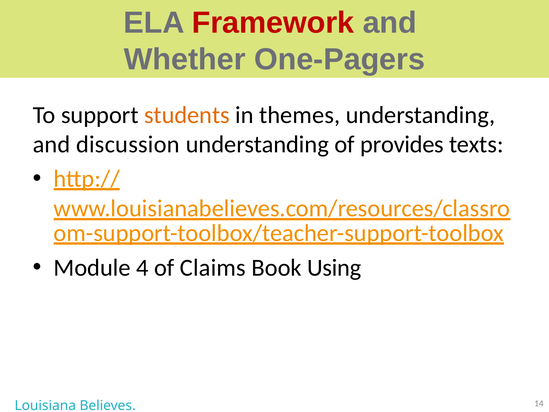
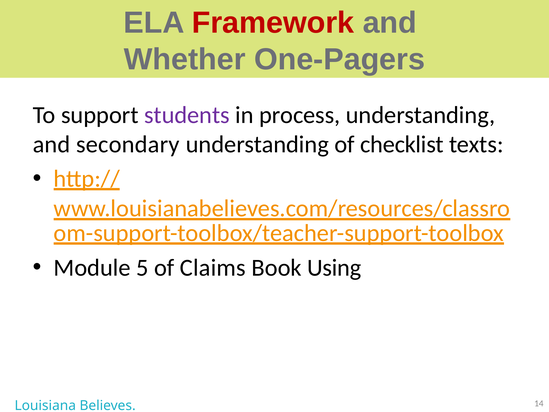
students colour: orange -> purple
themes: themes -> process
discussion: discussion -> secondary
provides: provides -> checklist
4: 4 -> 5
